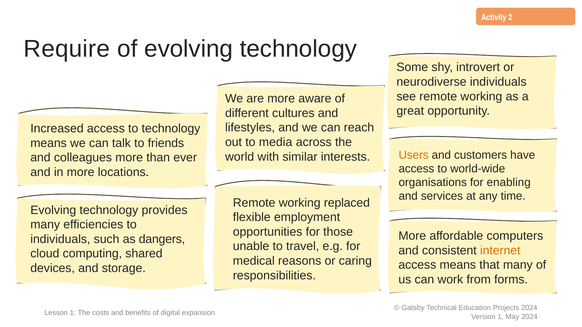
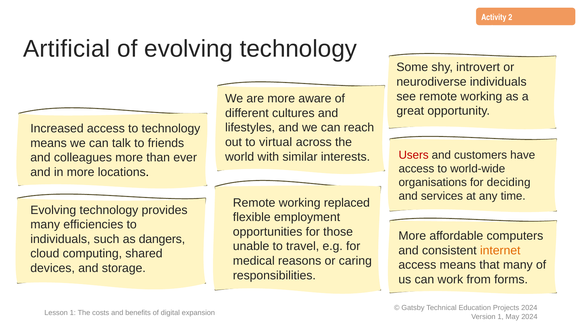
Require: Require -> Artificial
media: media -> virtual
Users colour: orange -> red
enabling: enabling -> deciding
